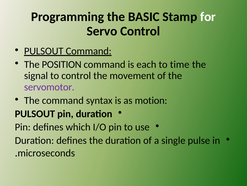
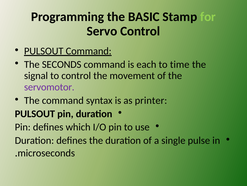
for colour: white -> light green
POSITION: POSITION -> SECONDS
motion: motion -> printer
